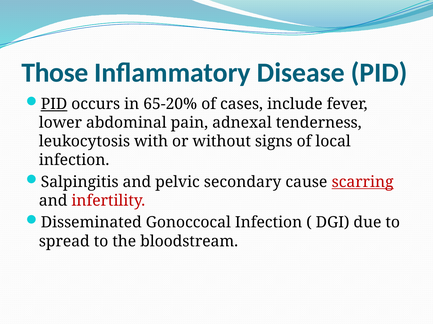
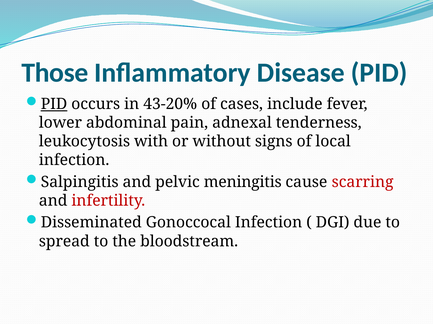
65-20%: 65-20% -> 43-20%
secondary: secondary -> meningitis
scarring underline: present -> none
